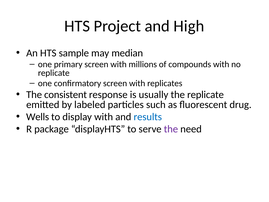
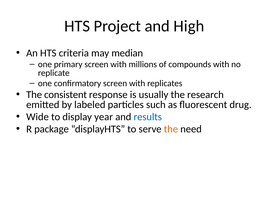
sample: sample -> criteria
the replicate: replicate -> research
Wells: Wells -> Wide
display with: with -> year
the at (171, 129) colour: purple -> orange
